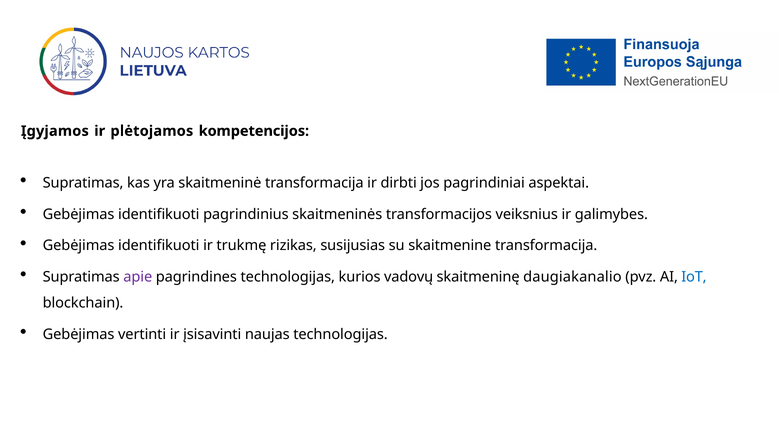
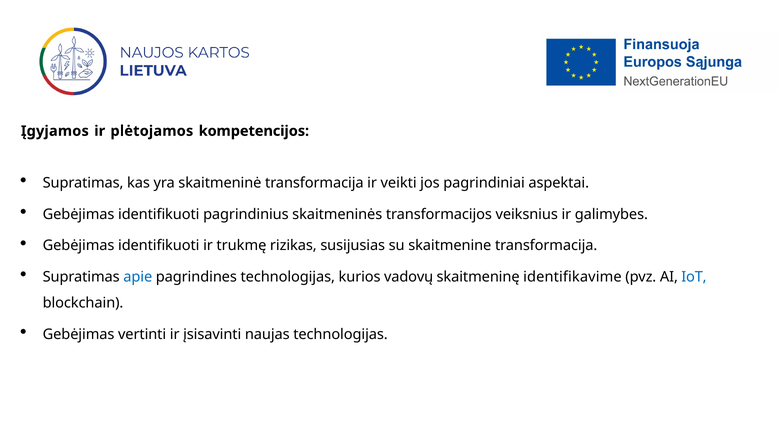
dirbti: dirbti -> veikti
apie colour: purple -> blue
daugiakanalio: daugiakanalio -> identifikavime
